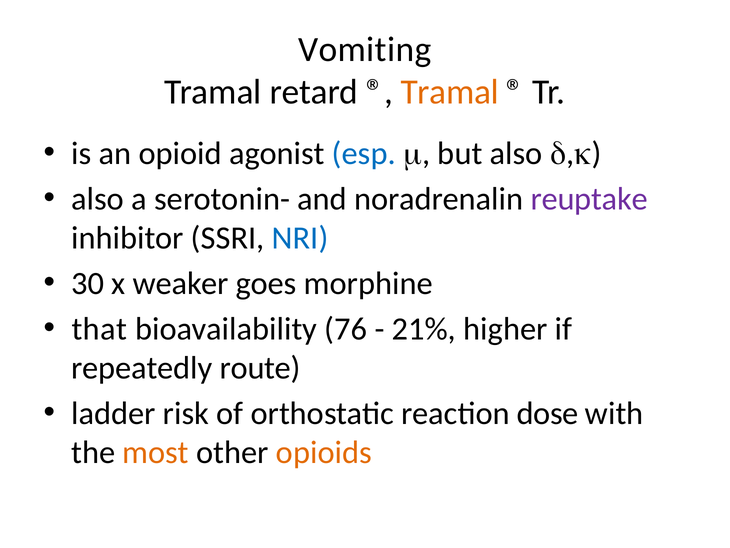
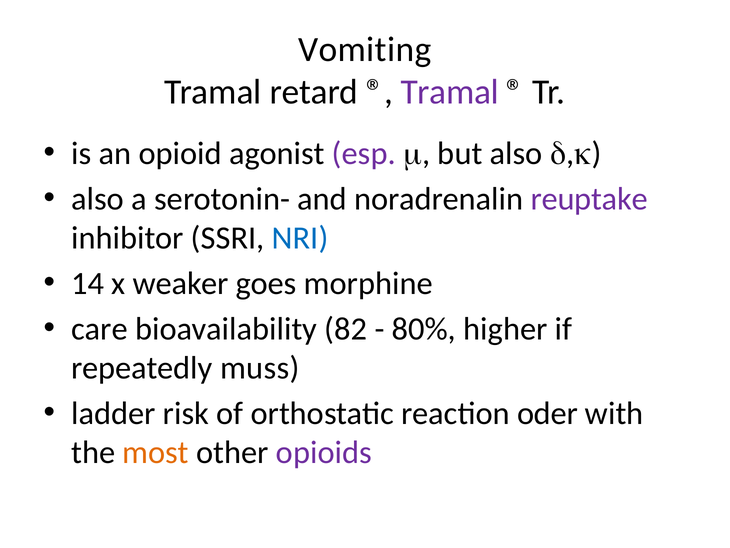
Tramal at (450, 92) colour: orange -> purple
esp colour: blue -> purple
30: 30 -> 14
that: that -> care
76: 76 -> 82
21%: 21% -> 80%
route: route -> muss
dose: dose -> oder
opioids colour: orange -> purple
